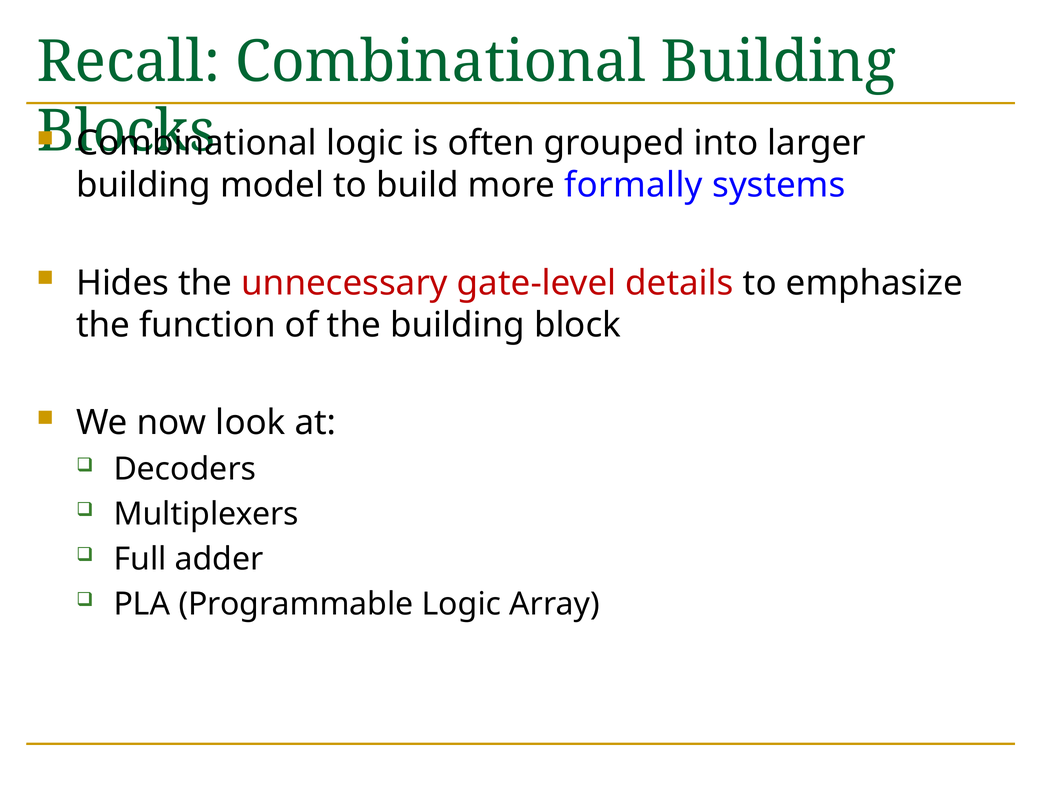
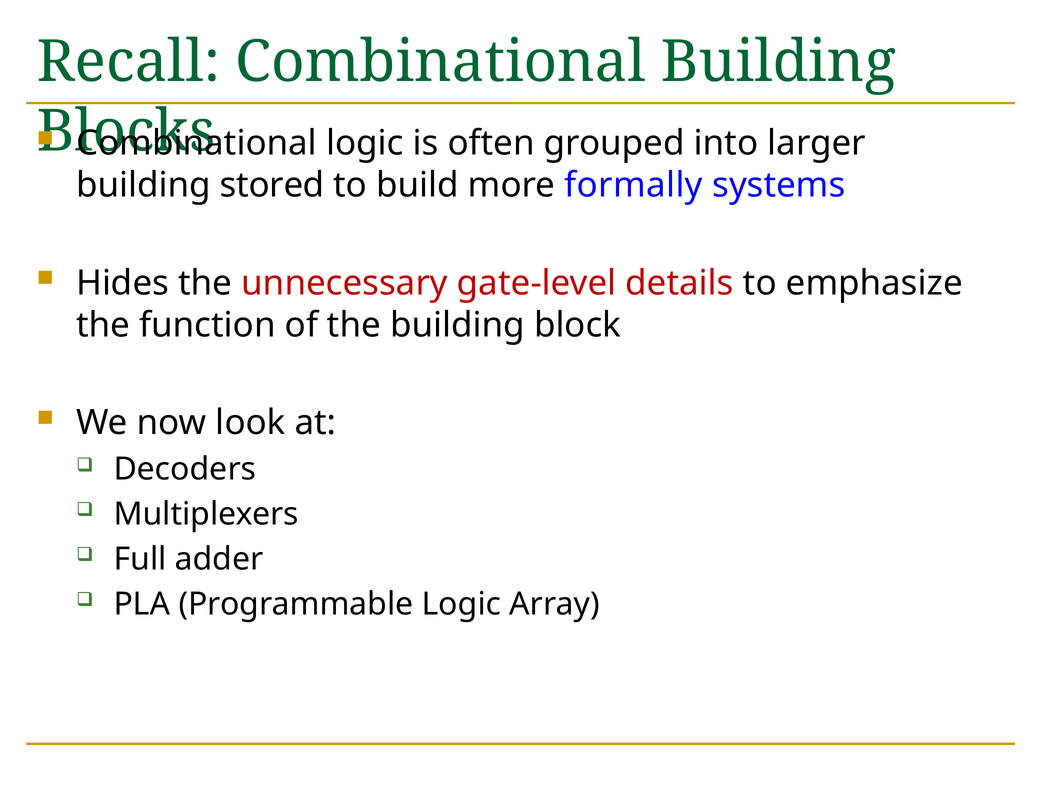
model: model -> stored
